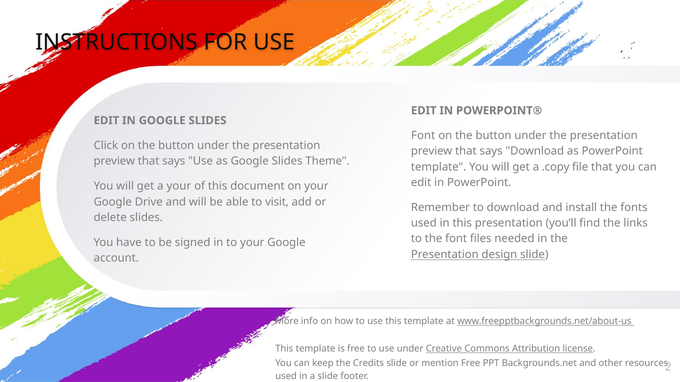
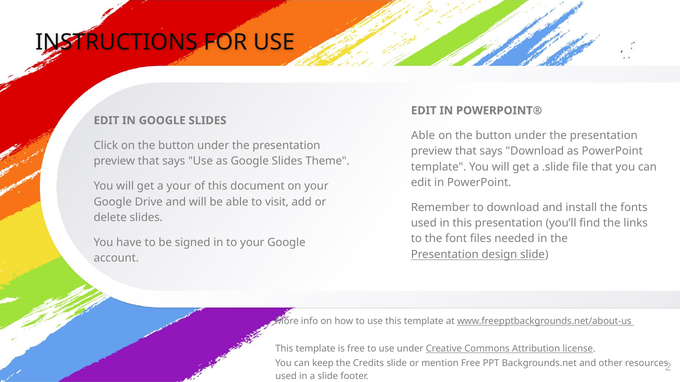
Font at (423, 136): Font -> Able
.copy: .copy -> .slide
